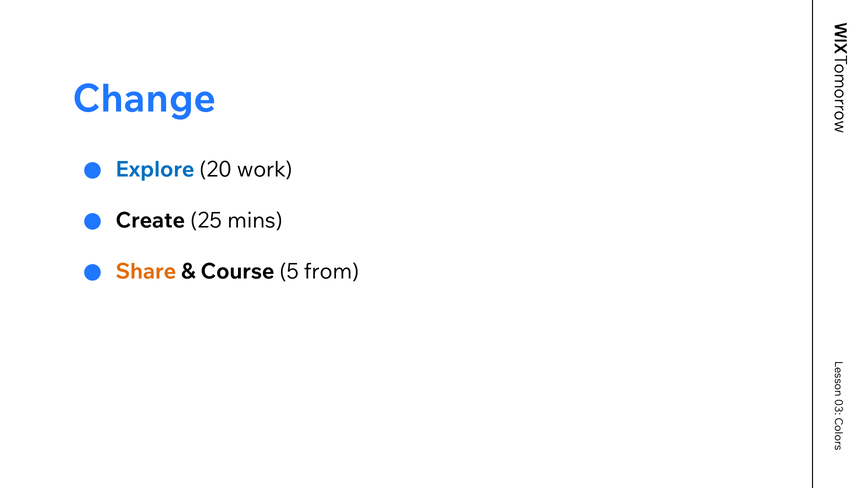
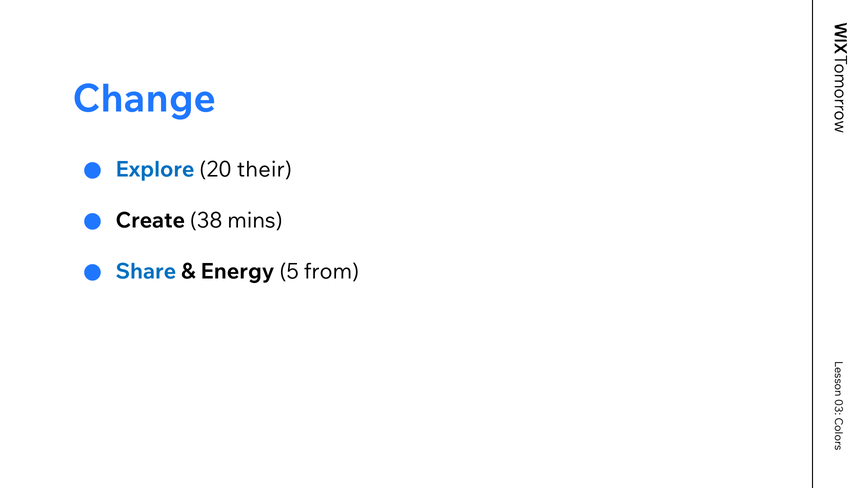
work: work -> their
25: 25 -> 38
Share colour: orange -> blue
Course: Course -> Energy
